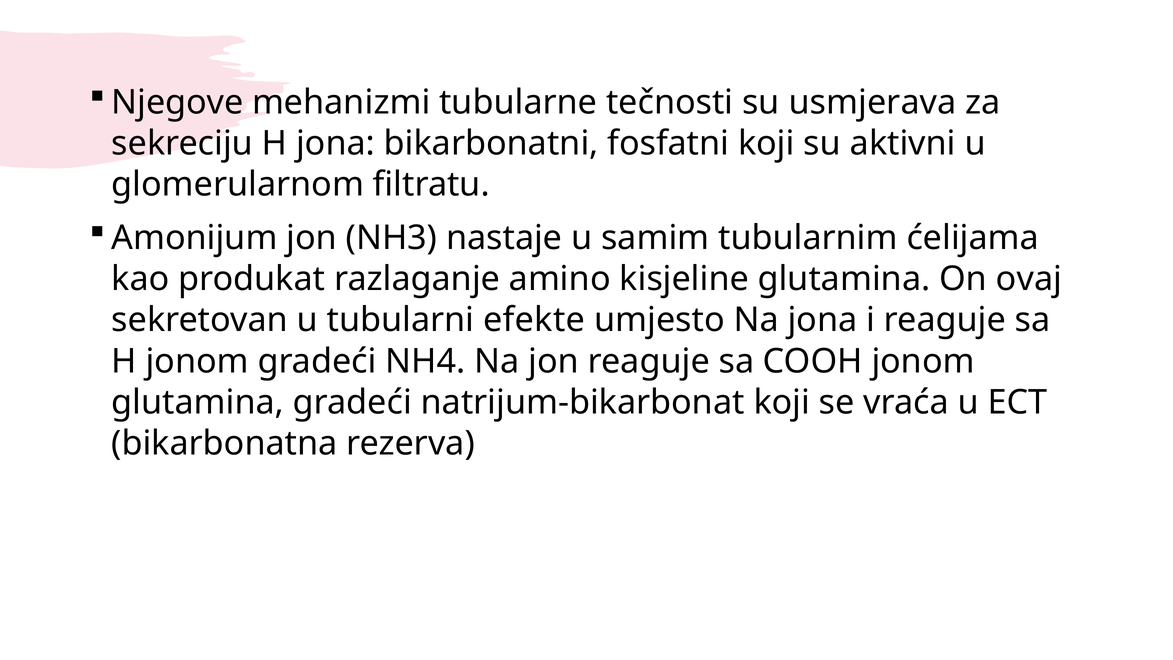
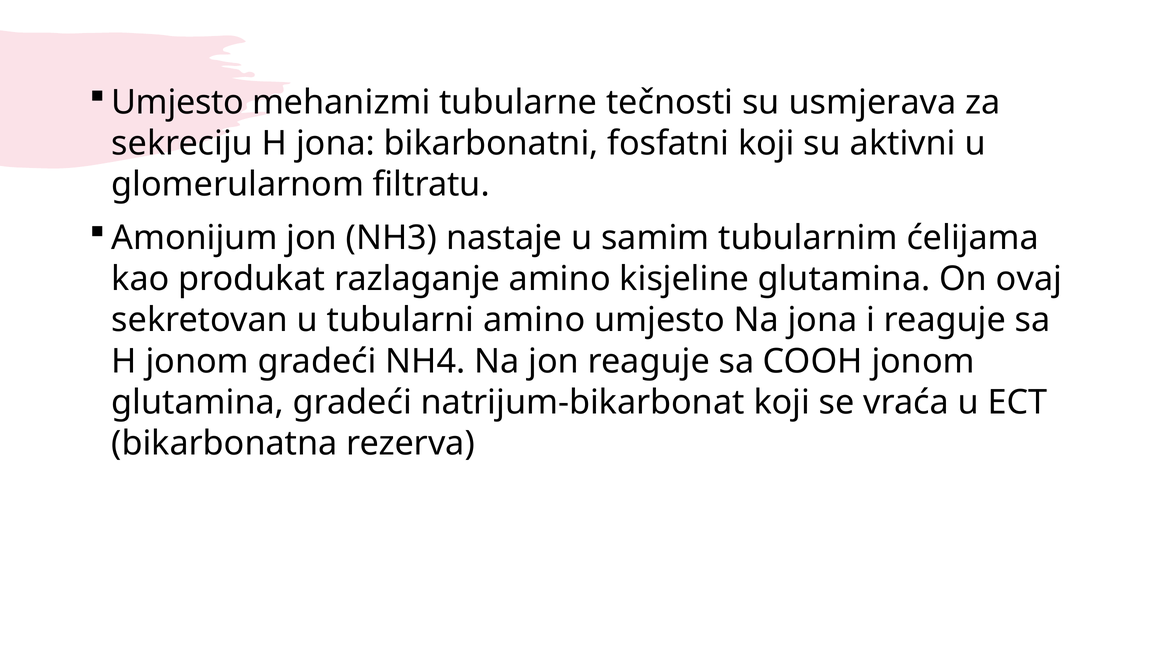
Njegove at (177, 102): Njegove -> Umjesto
tubularni efekte: efekte -> amino
